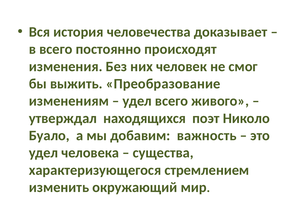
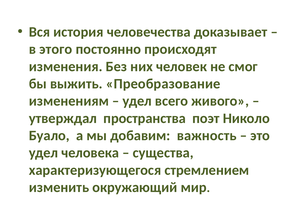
в всего: всего -> этого
находящихся: находящихся -> пространства
